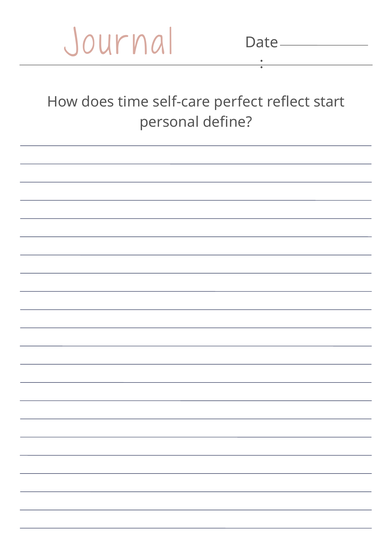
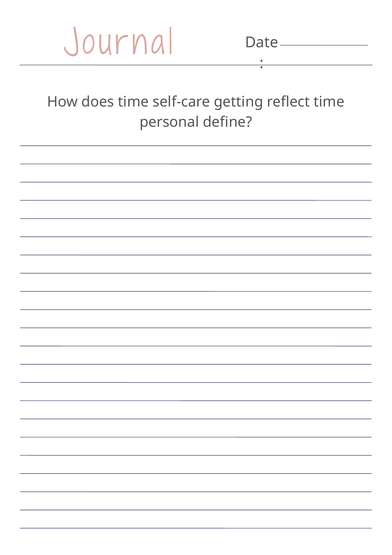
perfect: perfect -> getting
reflect start: start -> time
